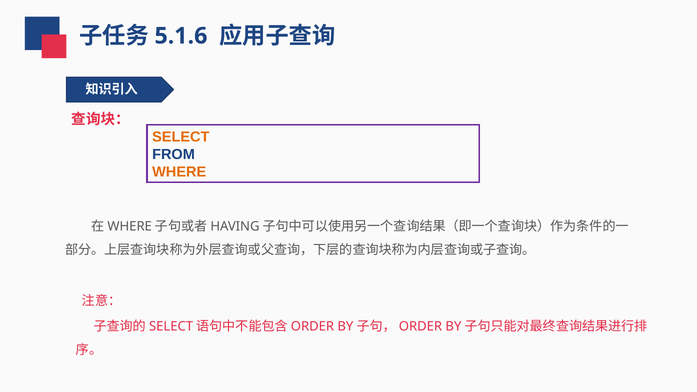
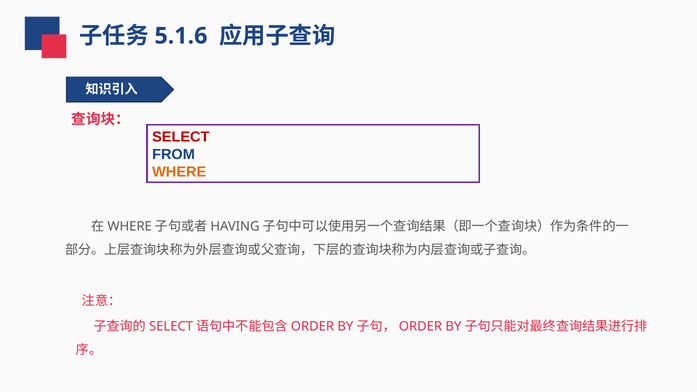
SELECT colour: orange -> red
